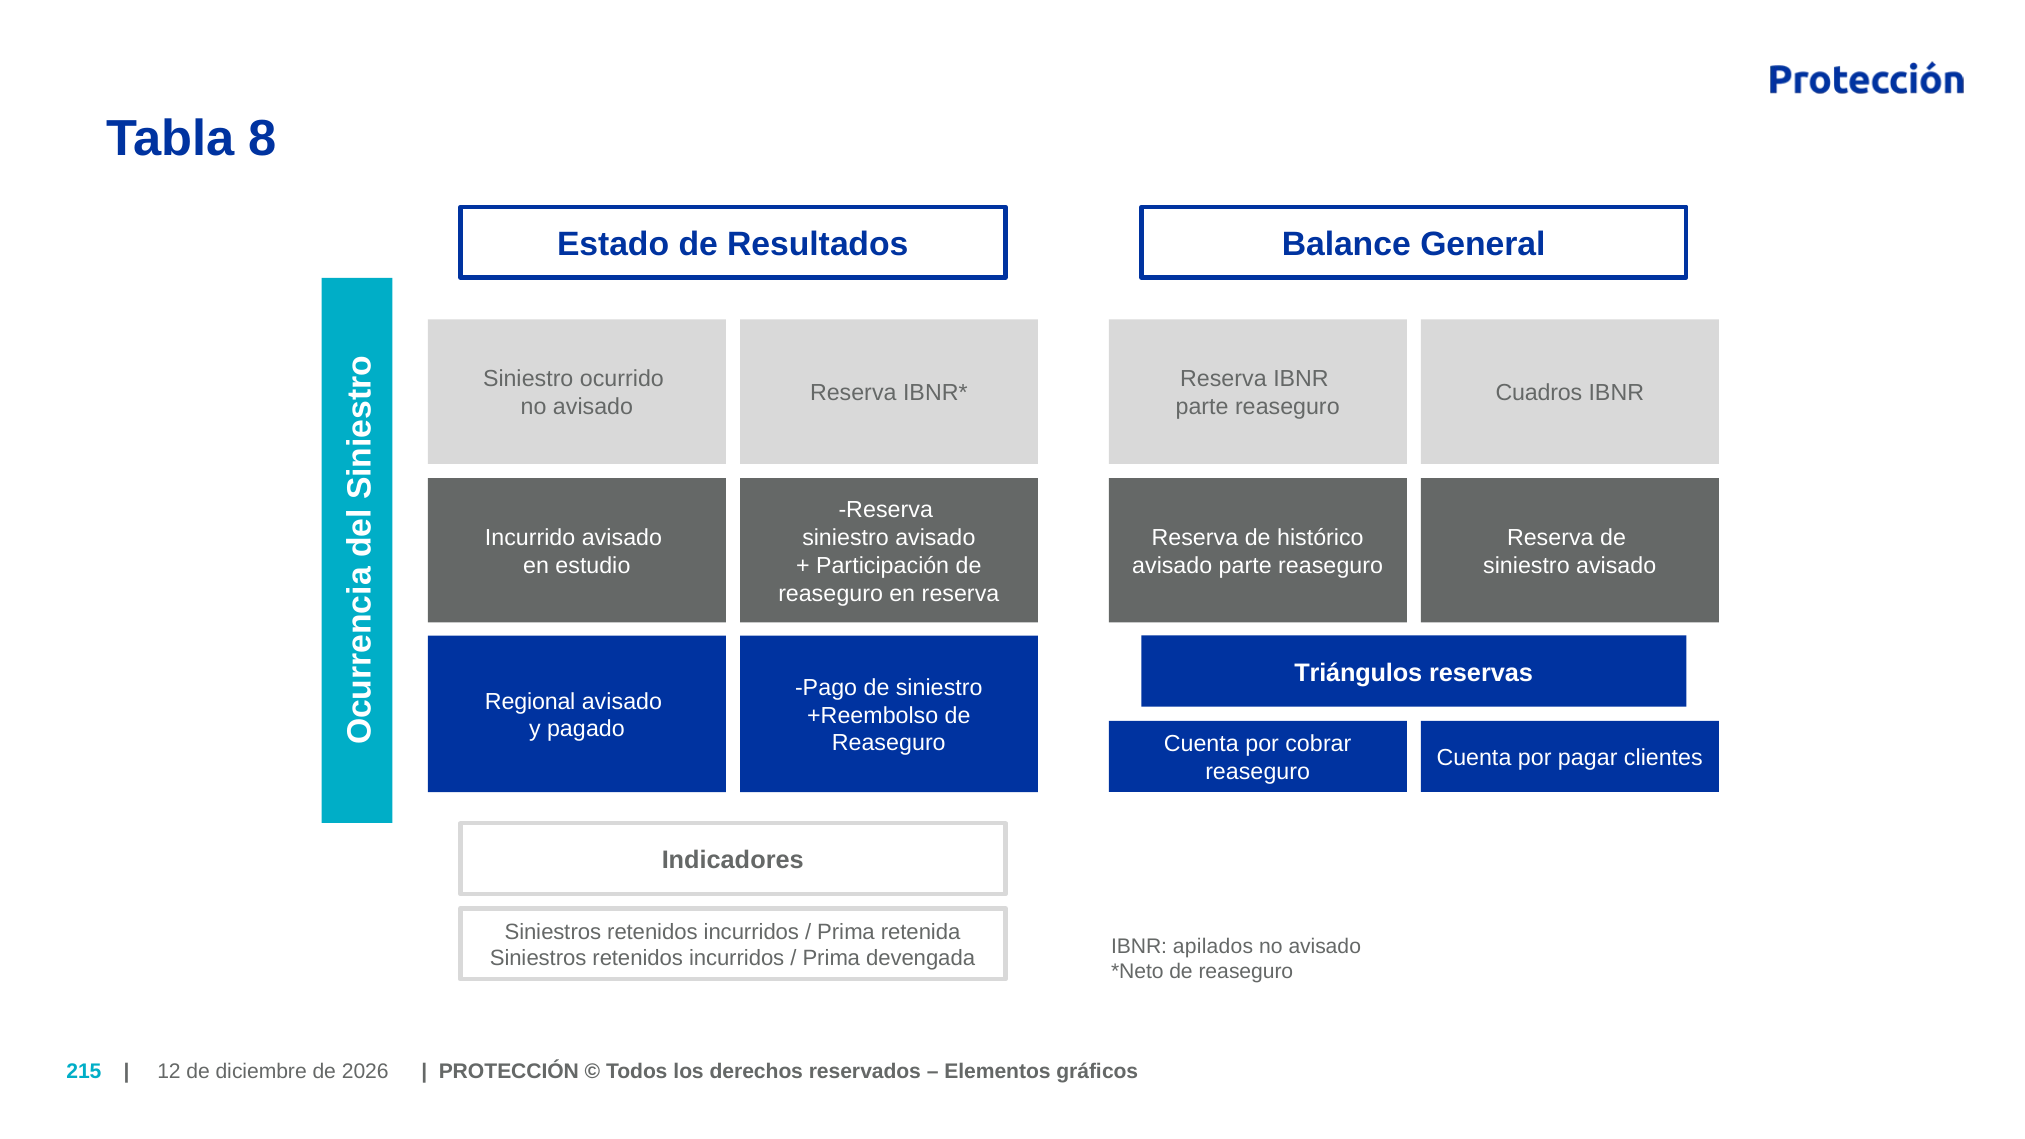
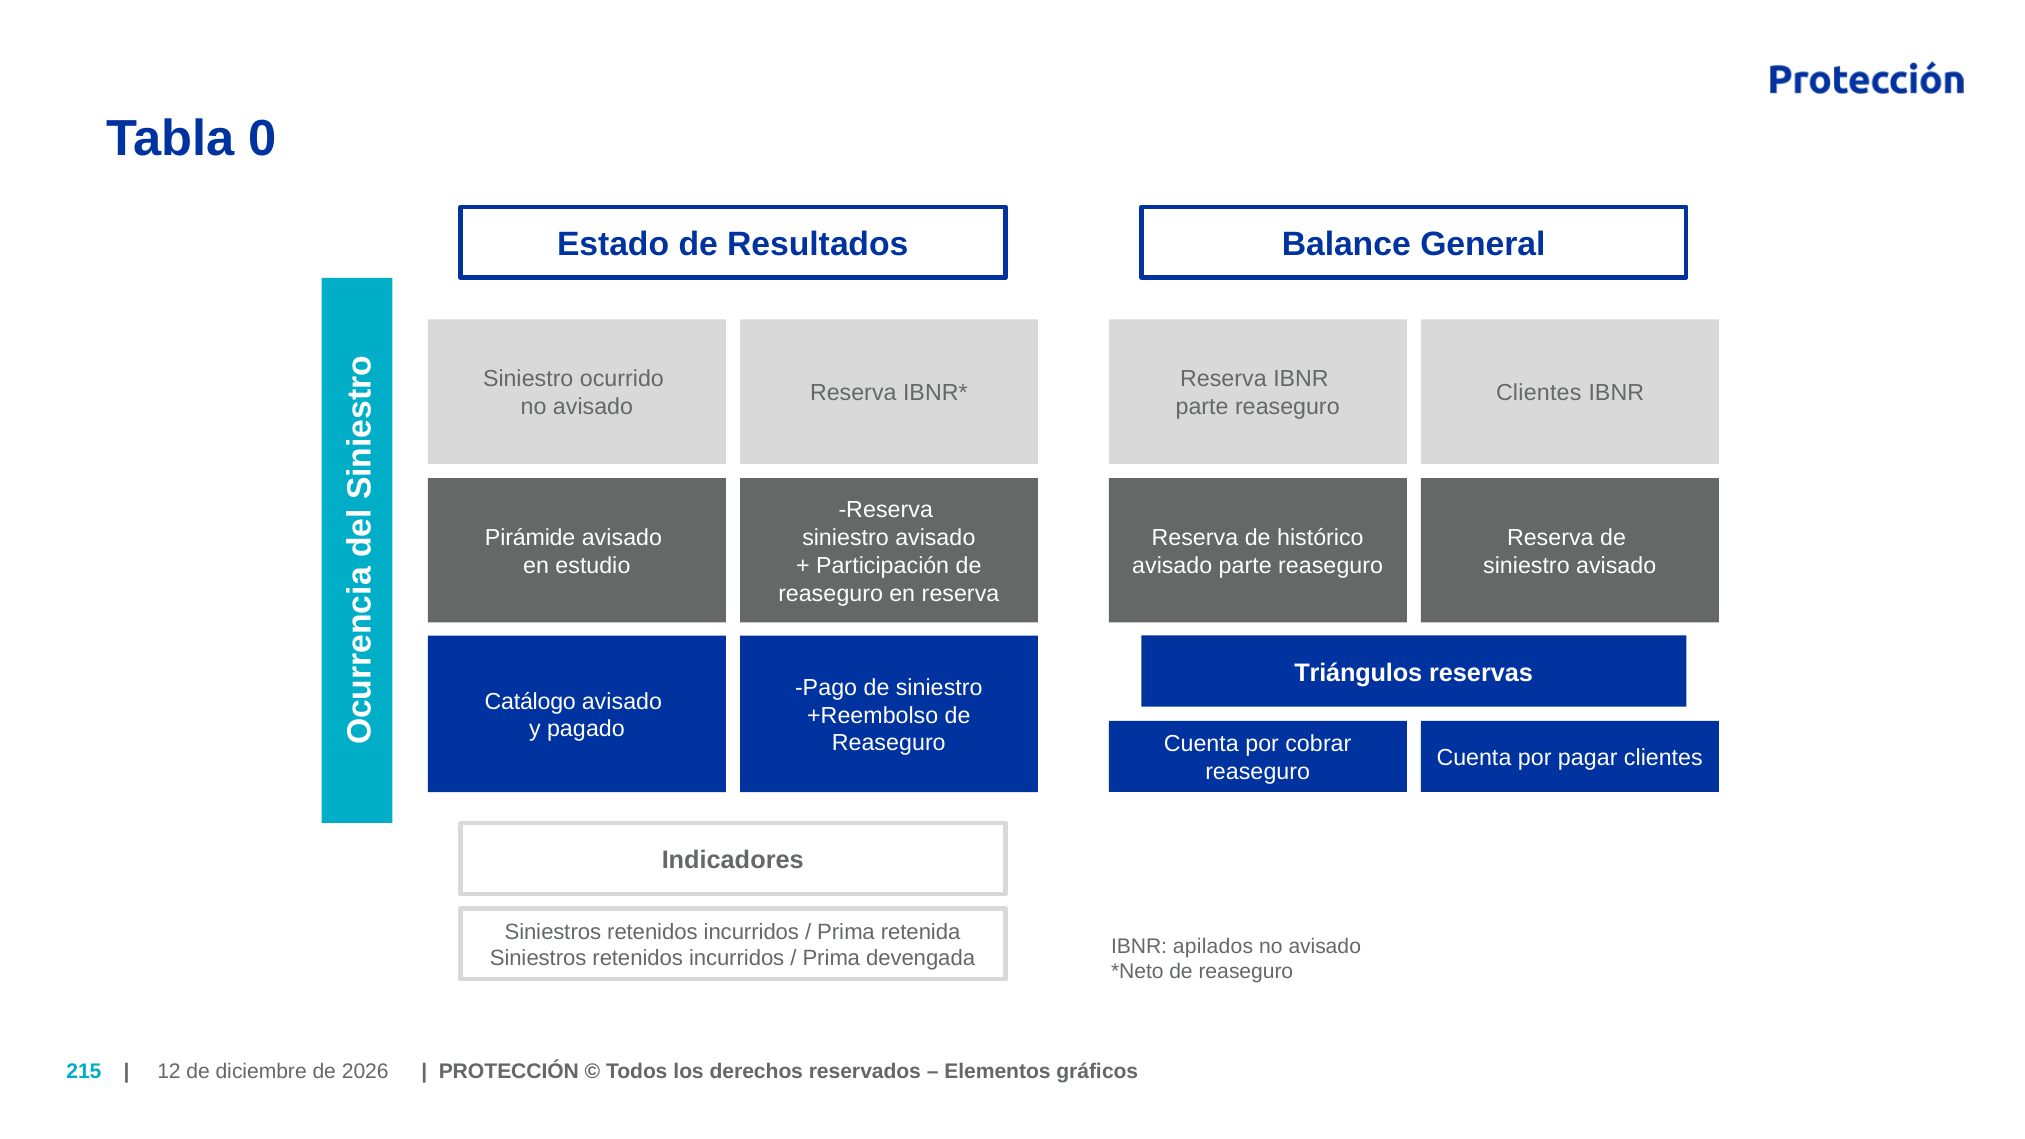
8: 8 -> 0
Cuadros at (1539, 393): Cuadros -> Clientes
Incurrido: Incurrido -> Pirámide
Regional: Regional -> Catálogo
